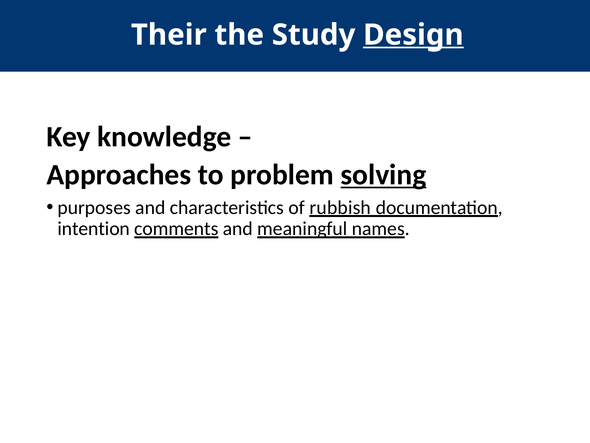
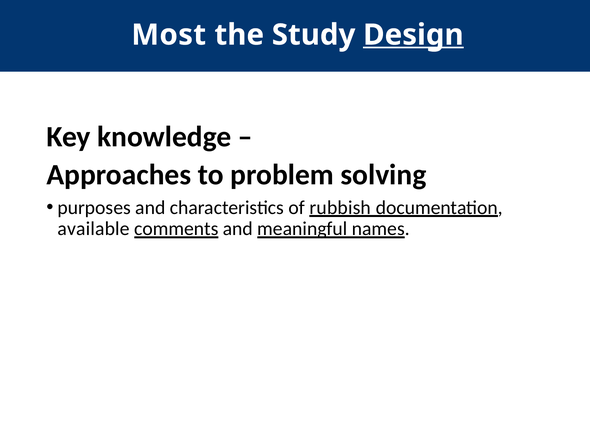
Their: Their -> Most
solving underline: present -> none
intention: intention -> available
